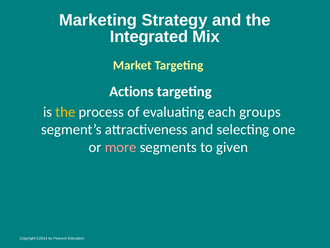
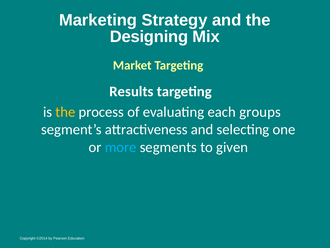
Integrated: Integrated -> Designing
Actions: Actions -> Results
more colour: pink -> light blue
